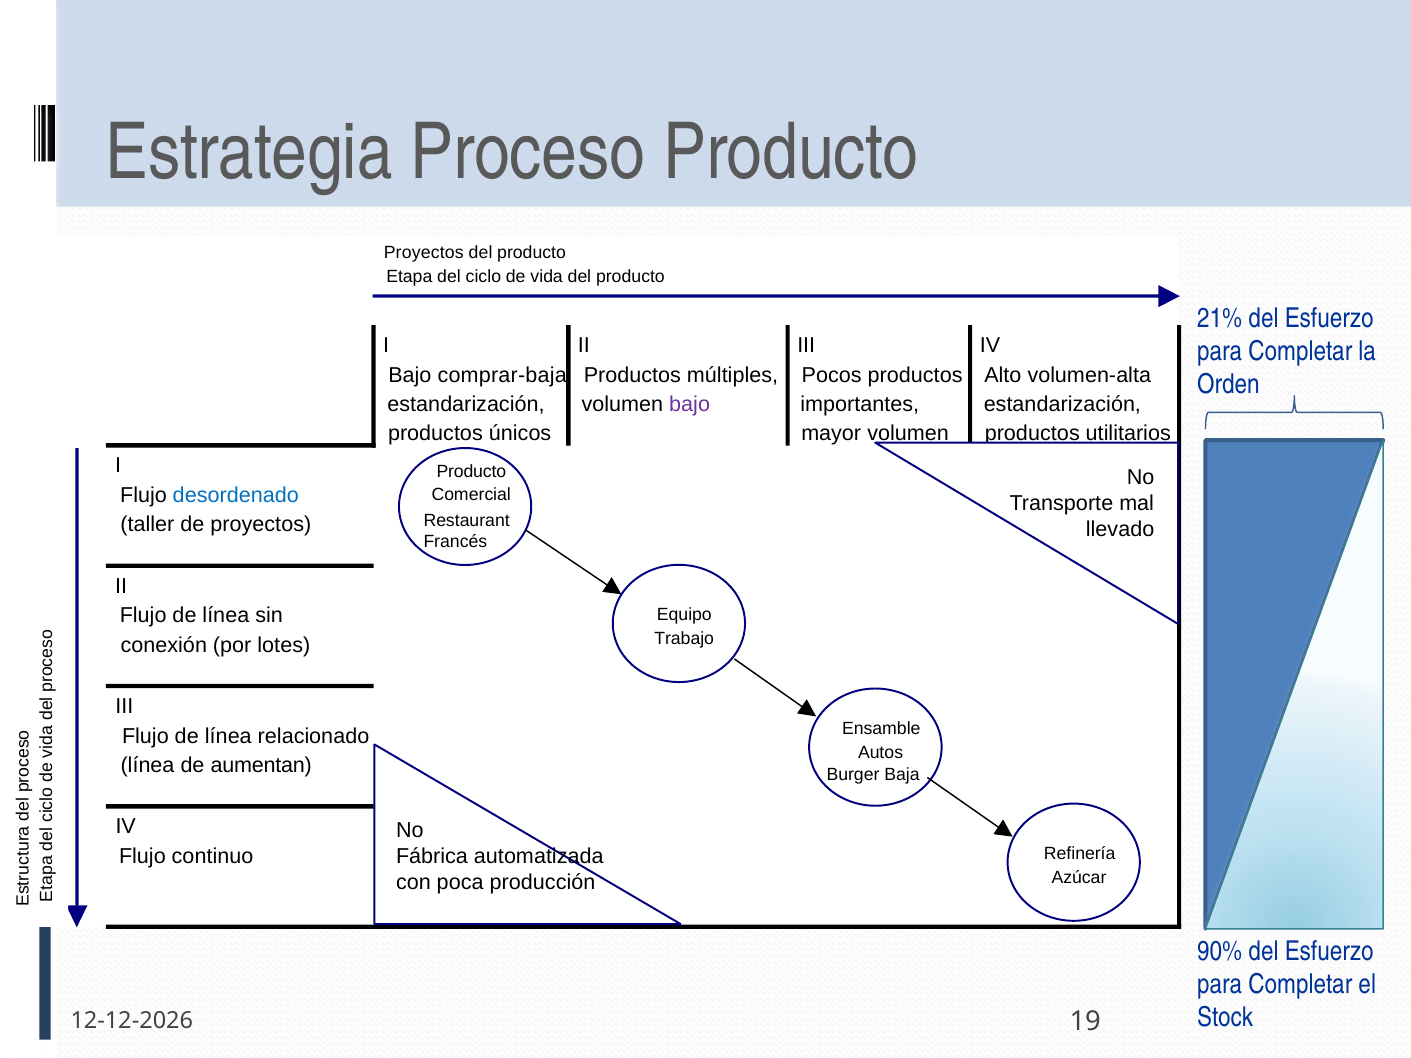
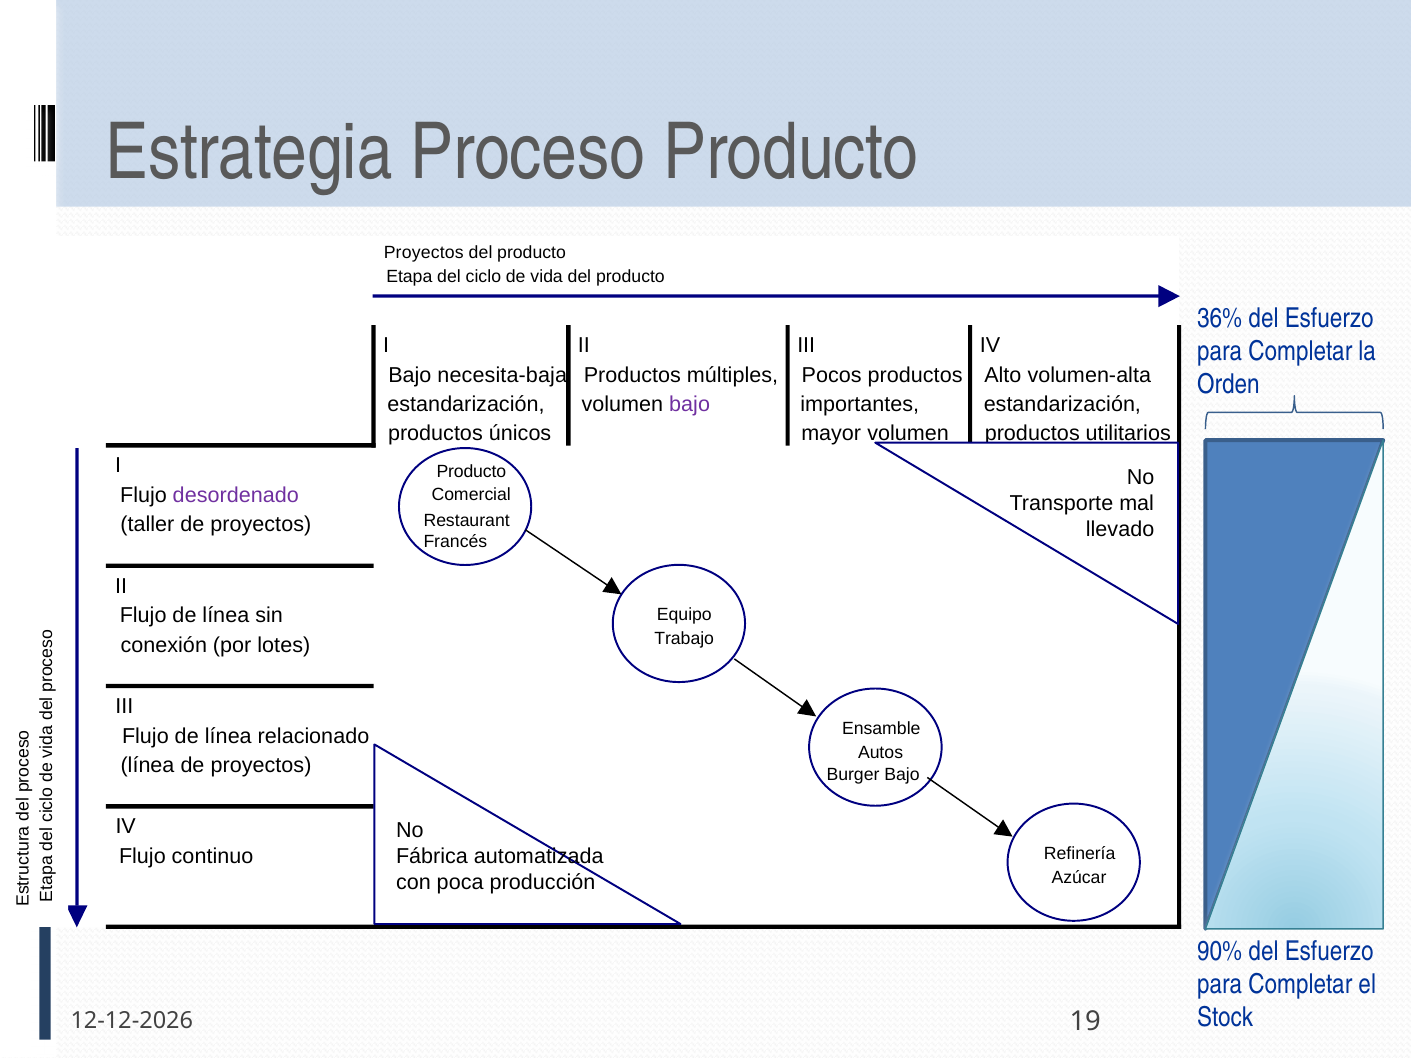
21%: 21% -> 36%
comprar-baja: comprar-baja -> necesita-baja
desordenado colour: blue -> purple
línea de aumentan: aumentan -> proyectos
Burger Baja: Baja -> Bajo
